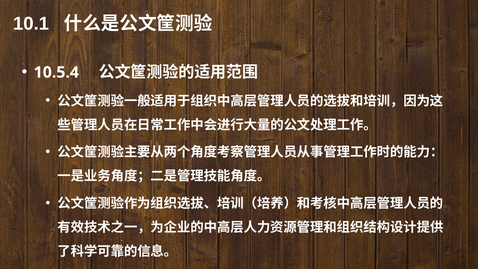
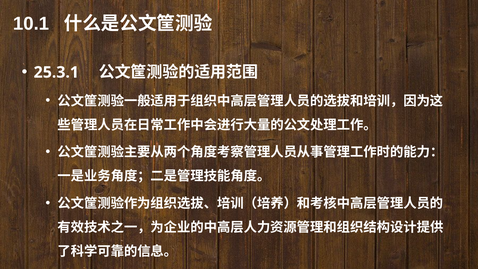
10.5.4: 10.5.4 -> 25.3.1
